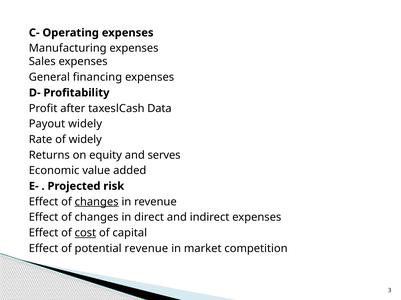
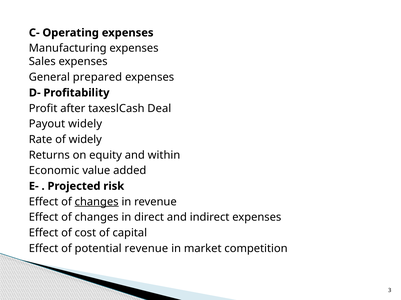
financing: financing -> prepared
Data: Data -> Deal
serves: serves -> within
cost underline: present -> none
